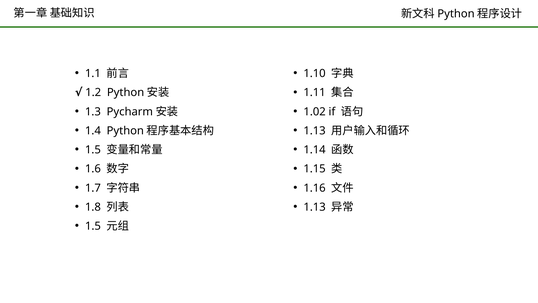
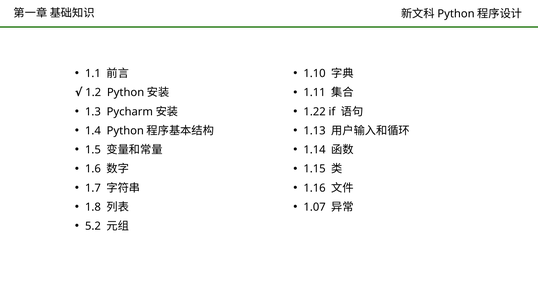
1.02: 1.02 -> 1.22
1.13 at (315, 207): 1.13 -> 1.07
1.5 at (93, 226): 1.5 -> 5.2
